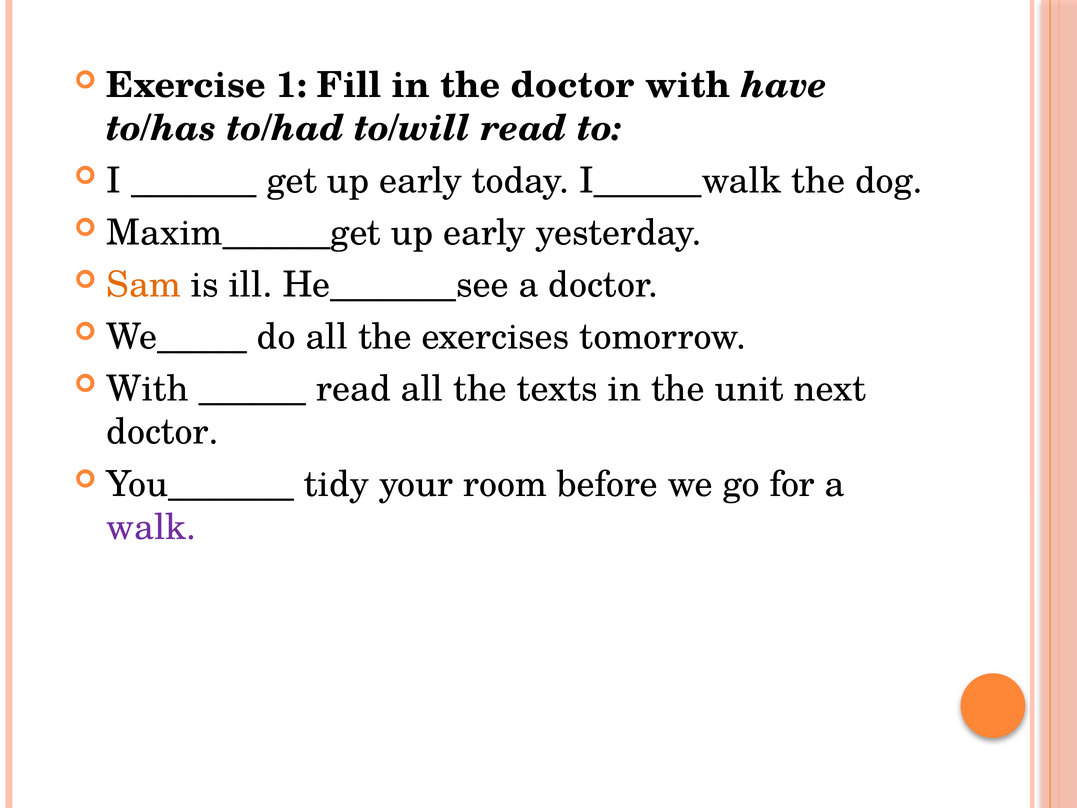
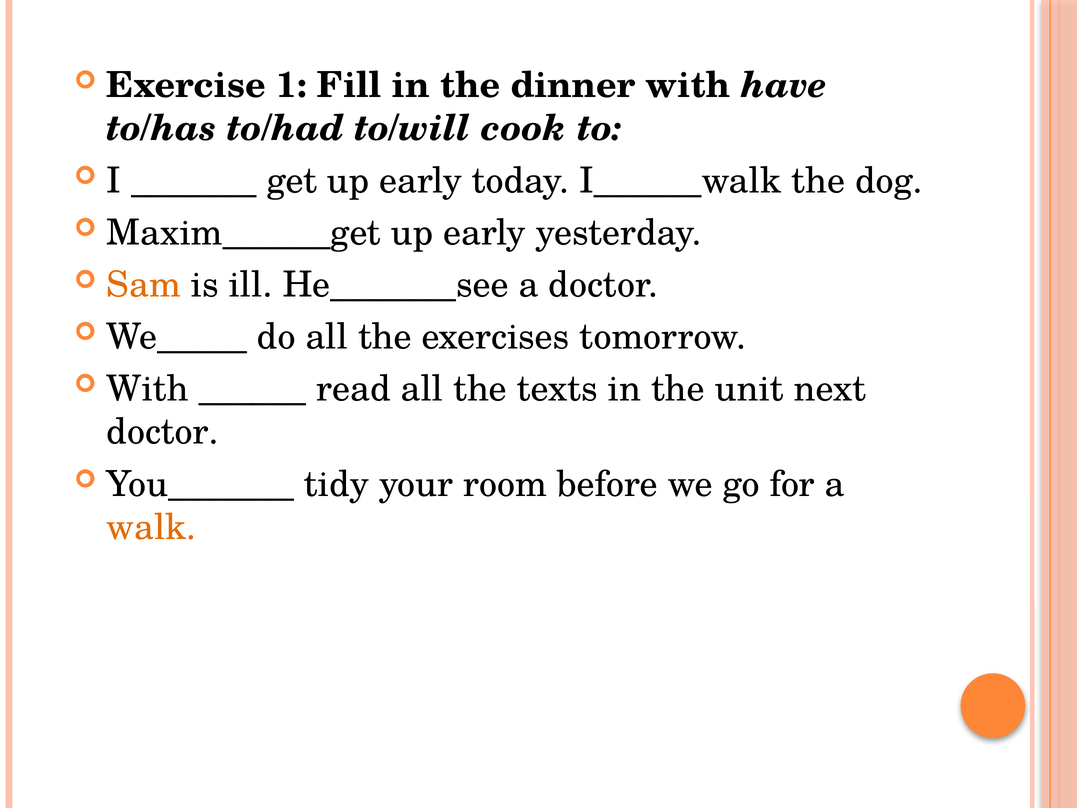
the doctor: doctor -> dinner
to/will read: read -> cook
walk colour: purple -> orange
